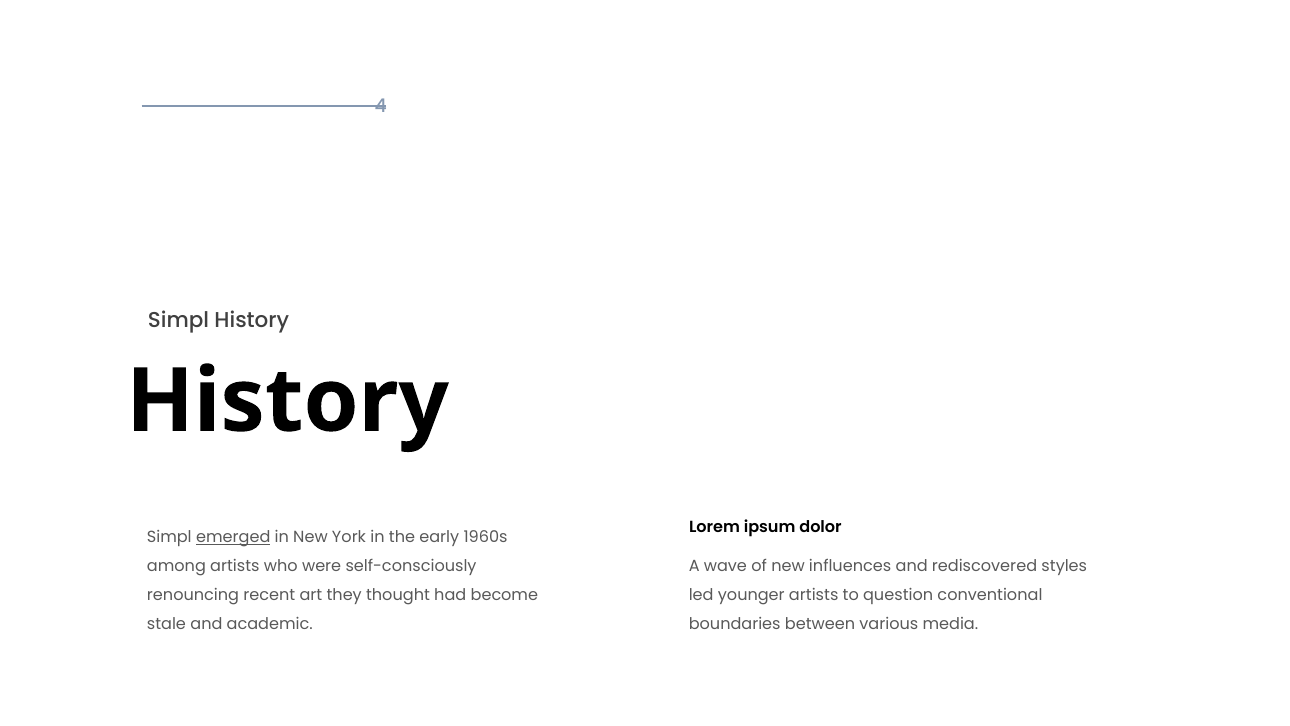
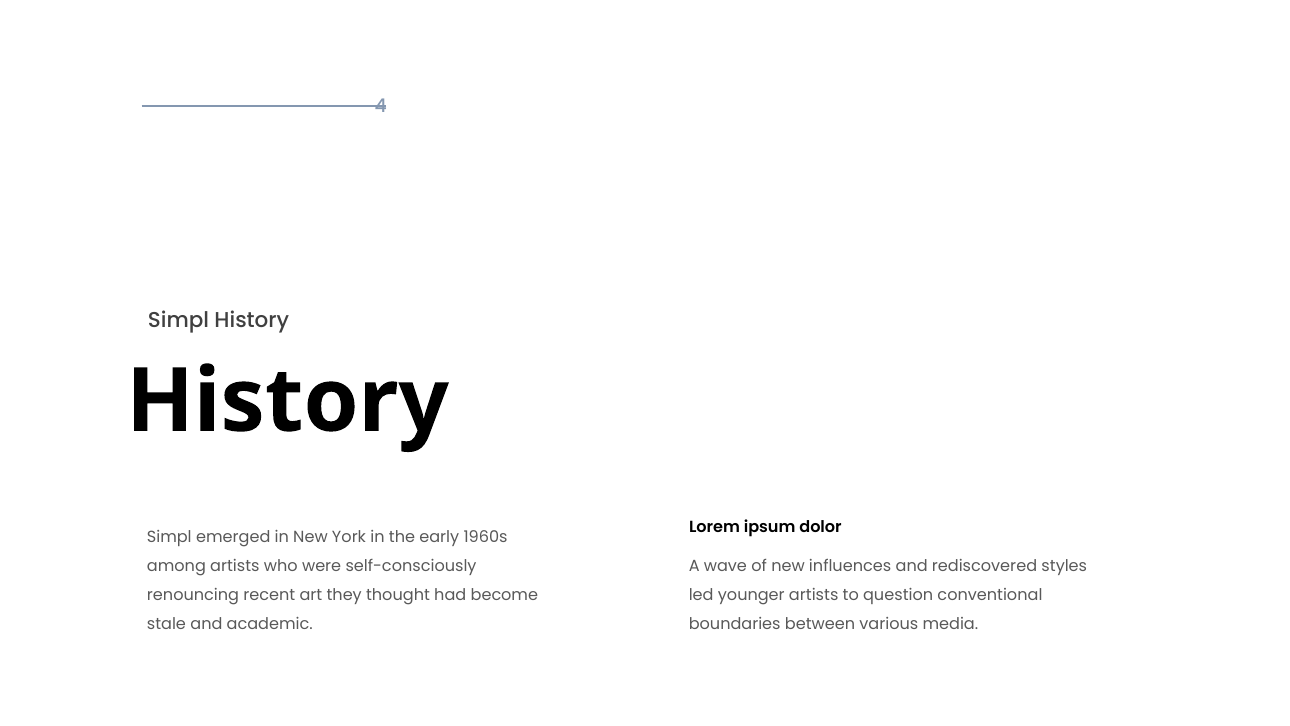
emerged underline: present -> none
